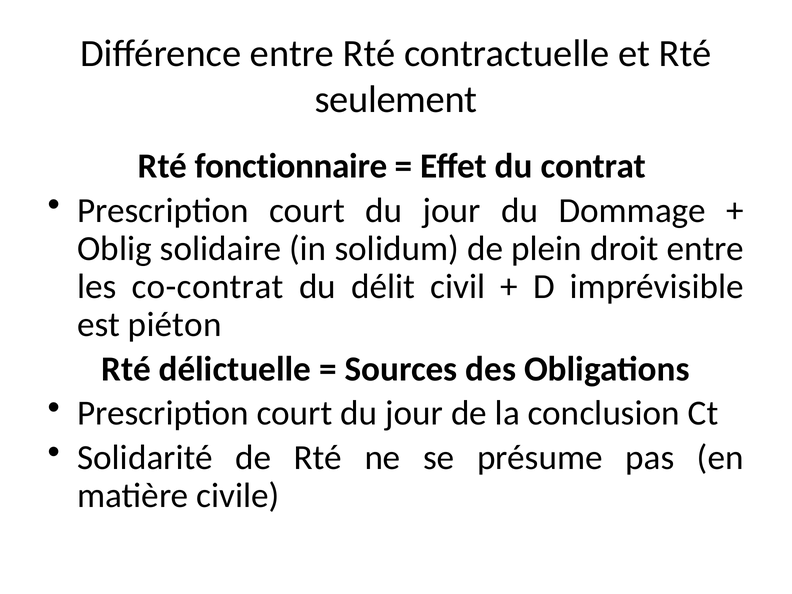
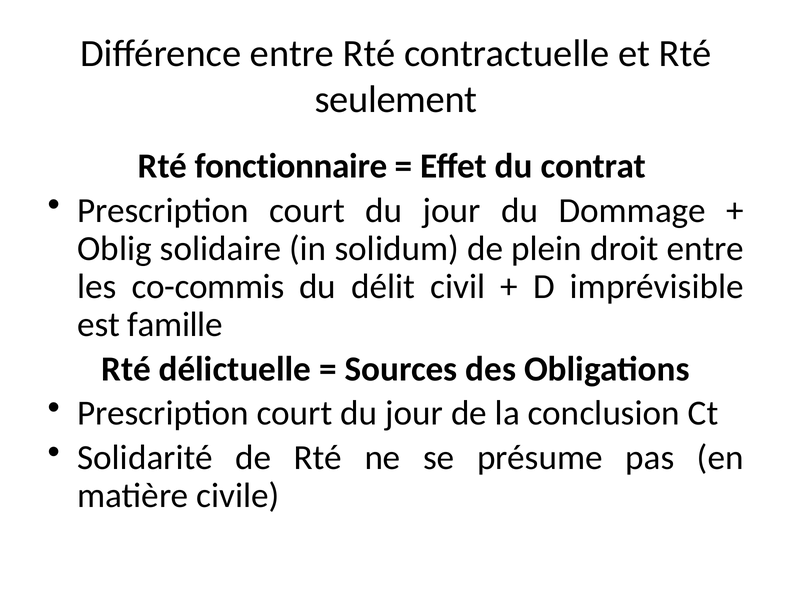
co-contrat: co-contrat -> co-commis
piéton: piéton -> famille
